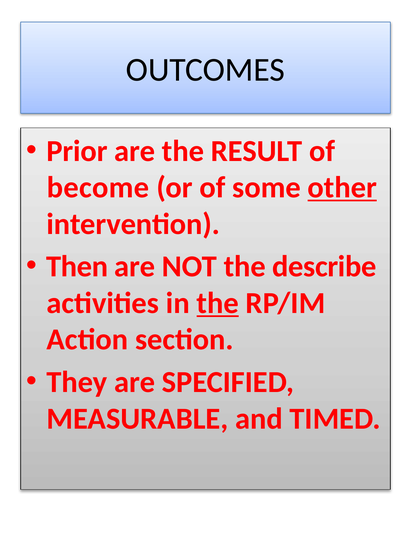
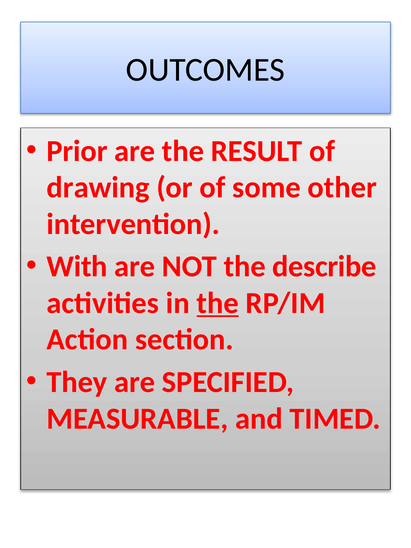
become: become -> drawing
other underline: present -> none
Then: Then -> With
